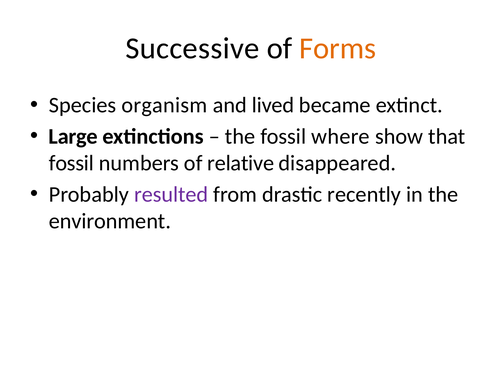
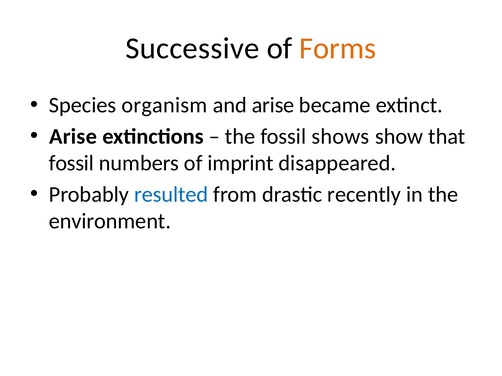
and lived: lived -> arise
Large at (73, 137): Large -> Arise
where: where -> shows
relative: relative -> imprint
resulted colour: purple -> blue
